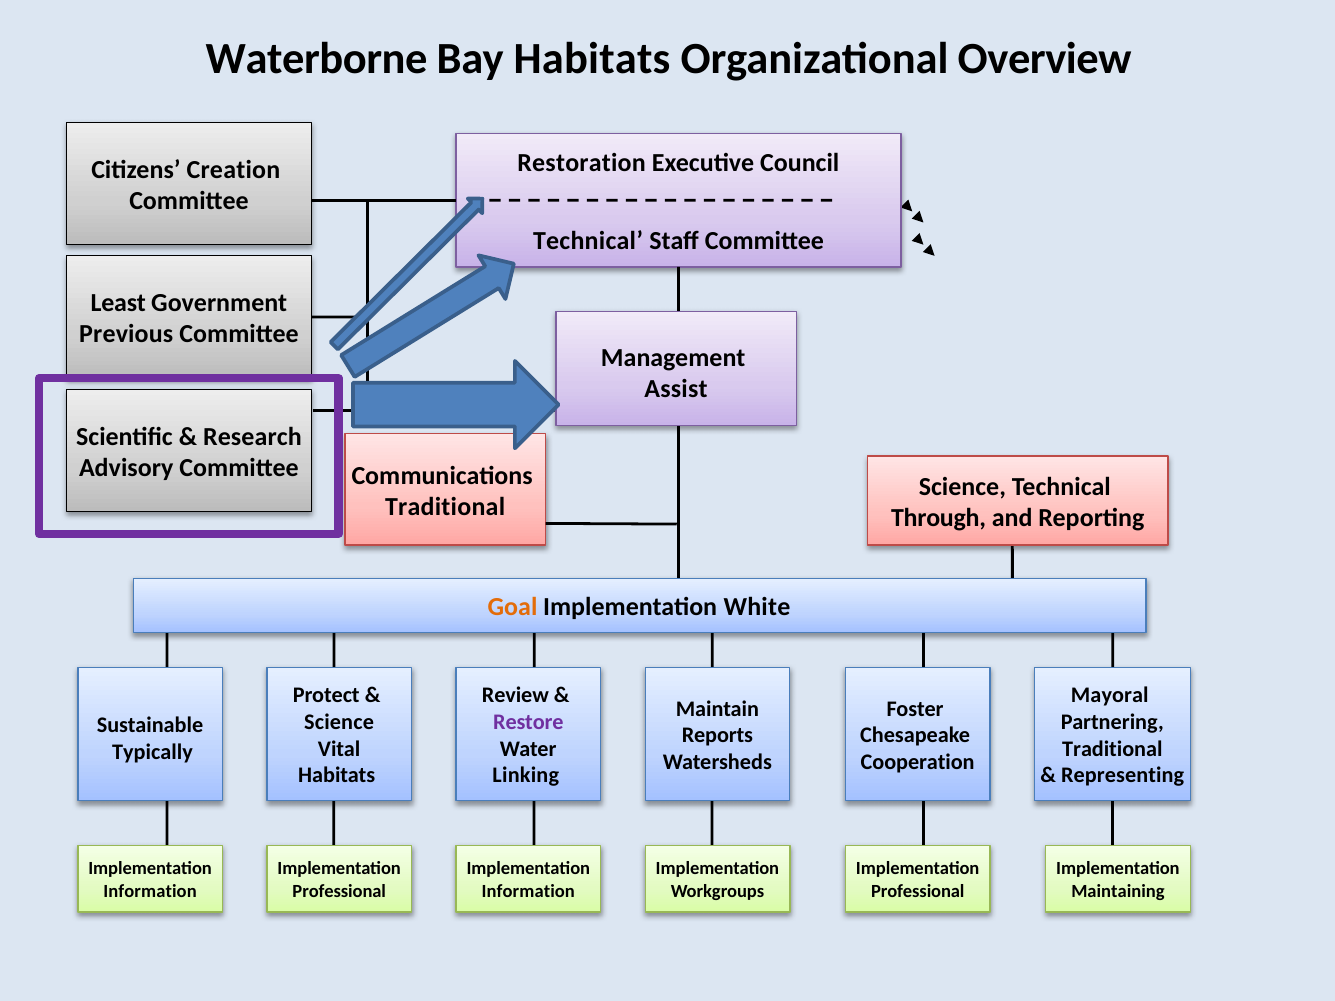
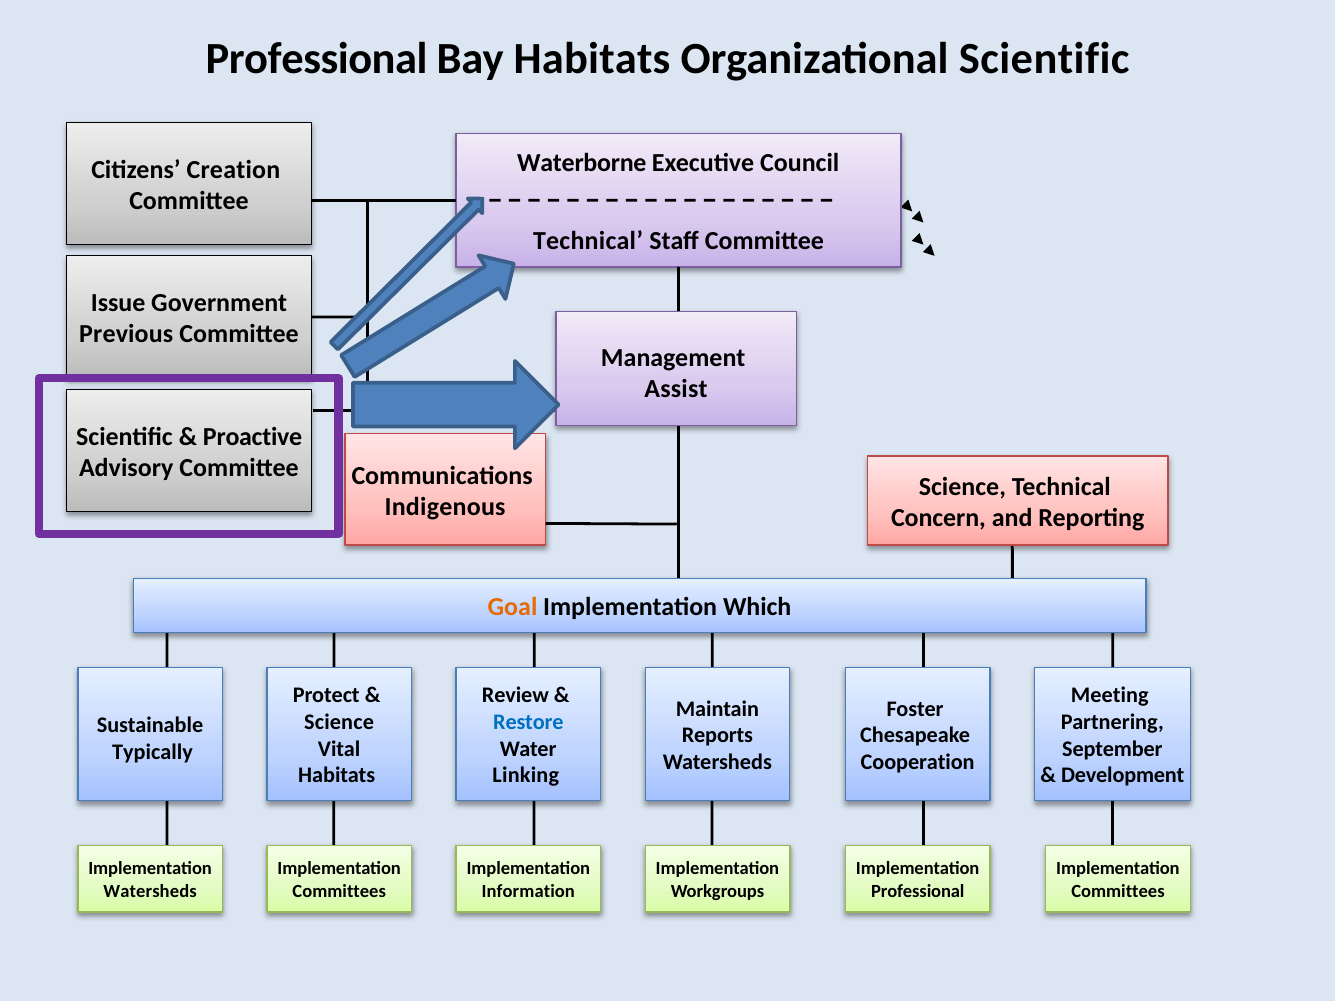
Waterborne at (317, 59): Waterborne -> Professional
Organizational Overview: Overview -> Scientific
Restoration: Restoration -> Waterborne
Least: Least -> Issue
Research: Research -> Proactive
Traditional at (445, 507): Traditional -> Indigenous
Through: Through -> Concern
White: White -> Which
Mayoral: Mayoral -> Meeting
Restore colour: purple -> blue
Traditional at (1112, 749): Traditional -> September
Representing: Representing -> Development
Information at (150, 891): Information -> Watersheds
Professional at (339, 891): Professional -> Committees
Maintaining at (1118, 891): Maintaining -> Committees
